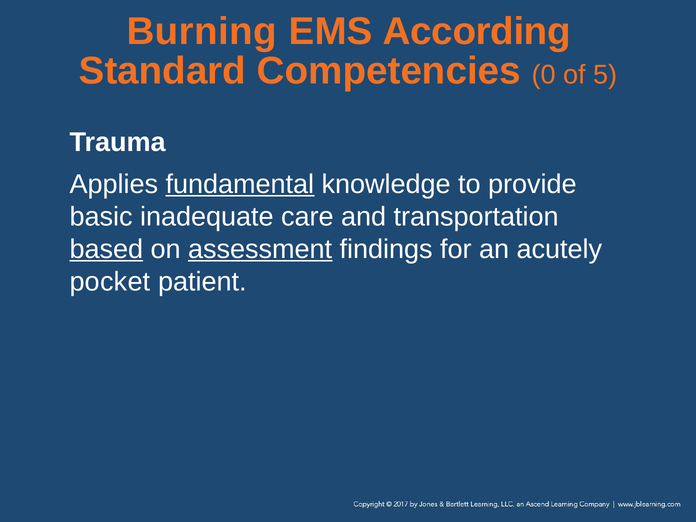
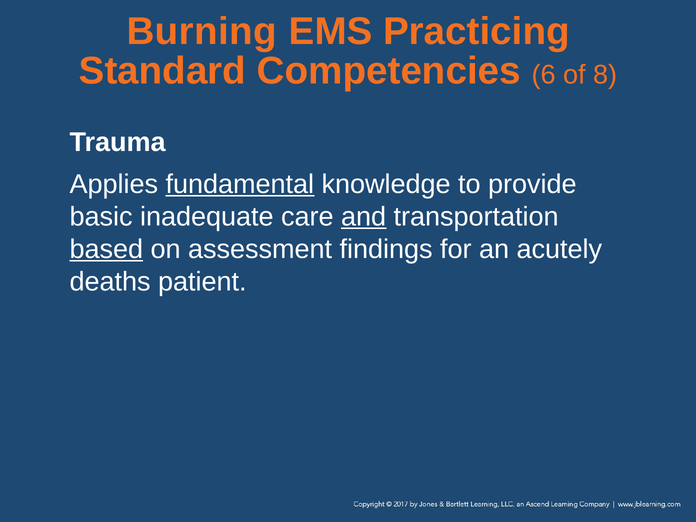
According: According -> Practicing
0: 0 -> 6
5: 5 -> 8
and underline: none -> present
assessment underline: present -> none
pocket: pocket -> deaths
